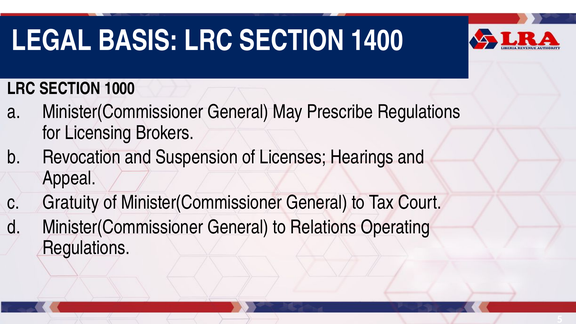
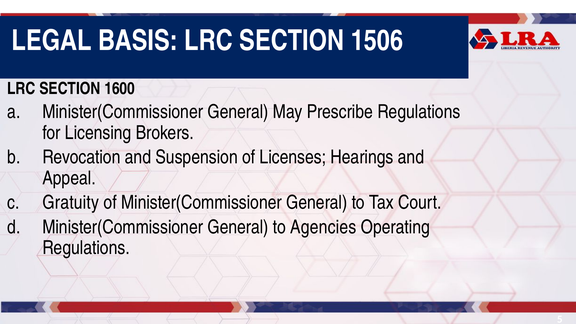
1400: 1400 -> 1506
1000: 1000 -> 1600
Relations: Relations -> Agencies
